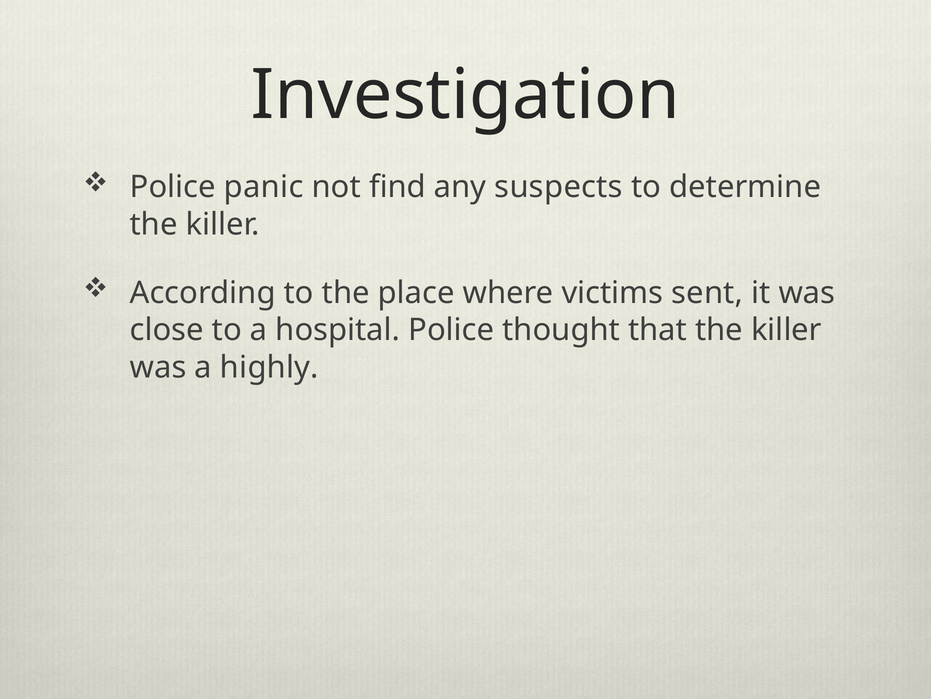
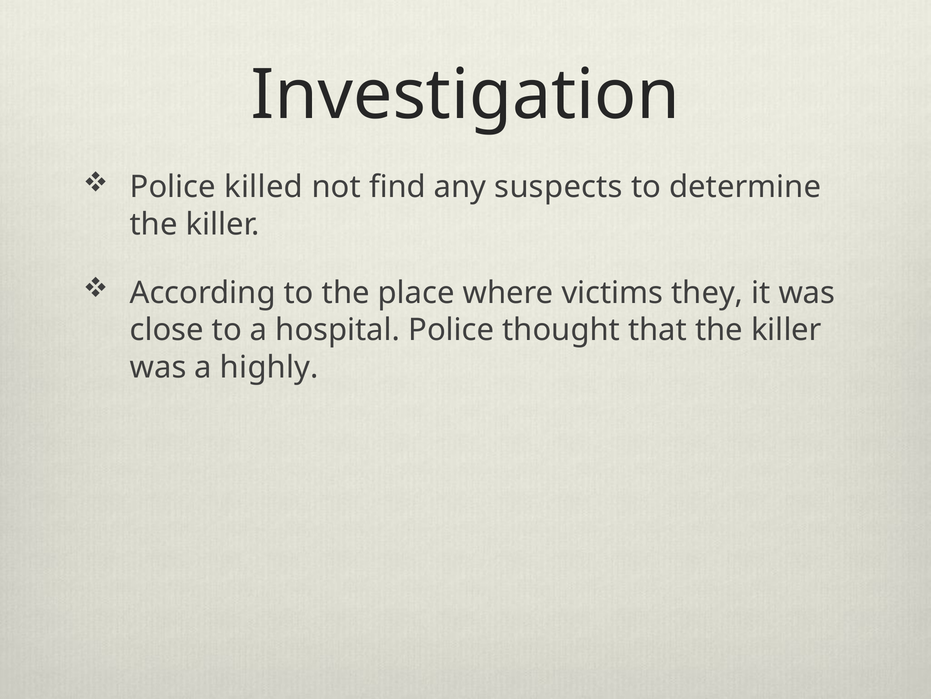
panic: panic -> killed
sent: sent -> they
